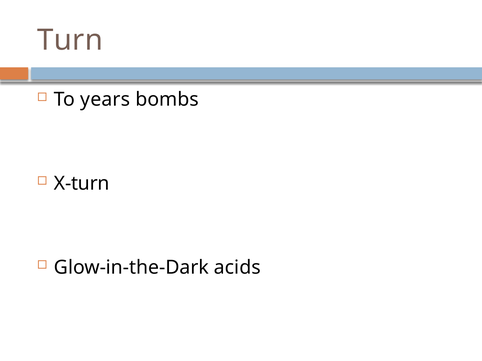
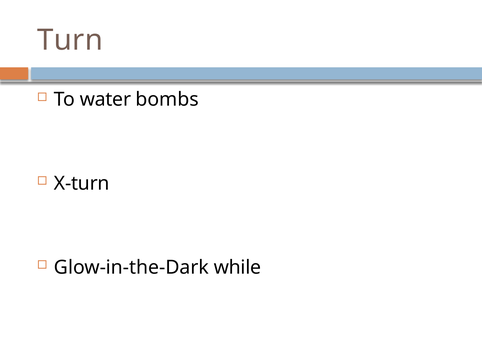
years: years -> water
acids: acids -> while
